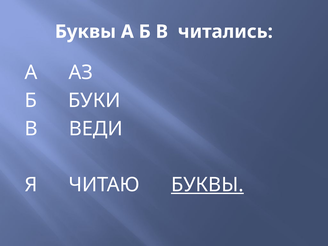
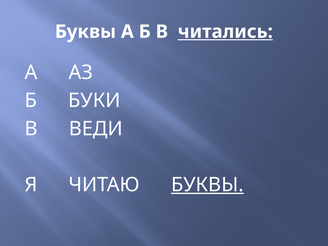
читались underline: none -> present
